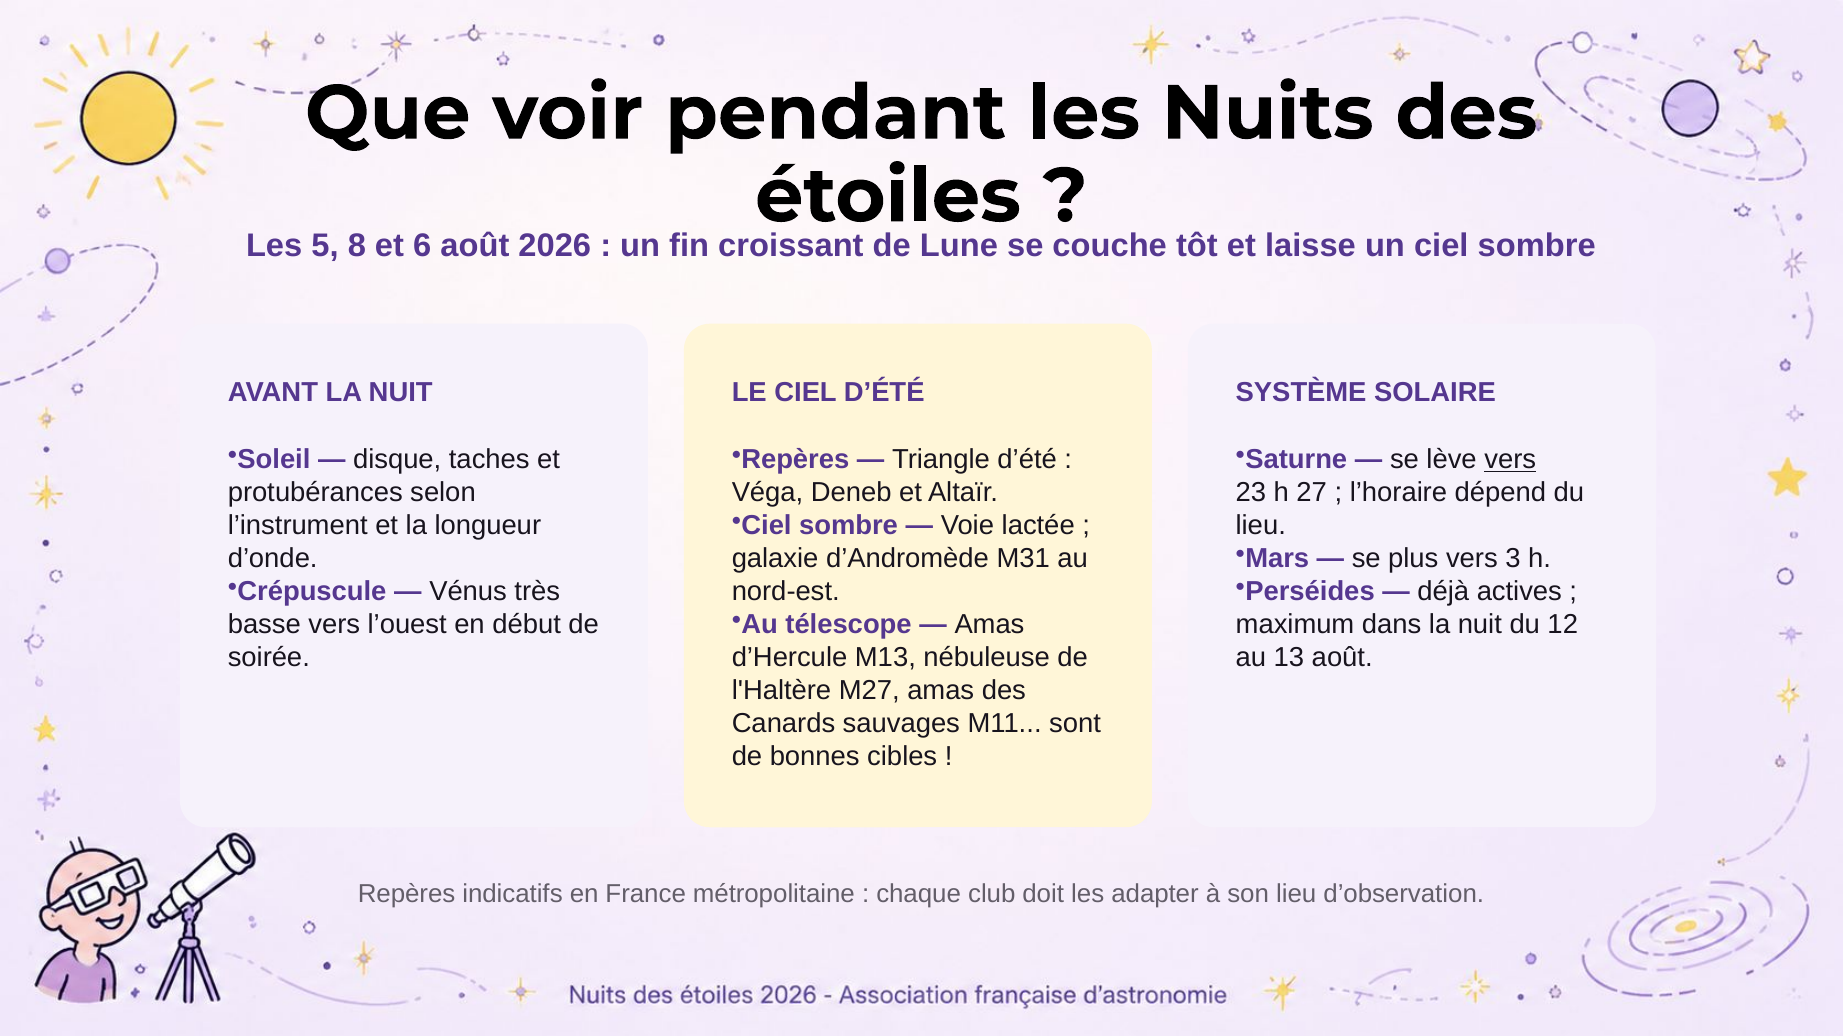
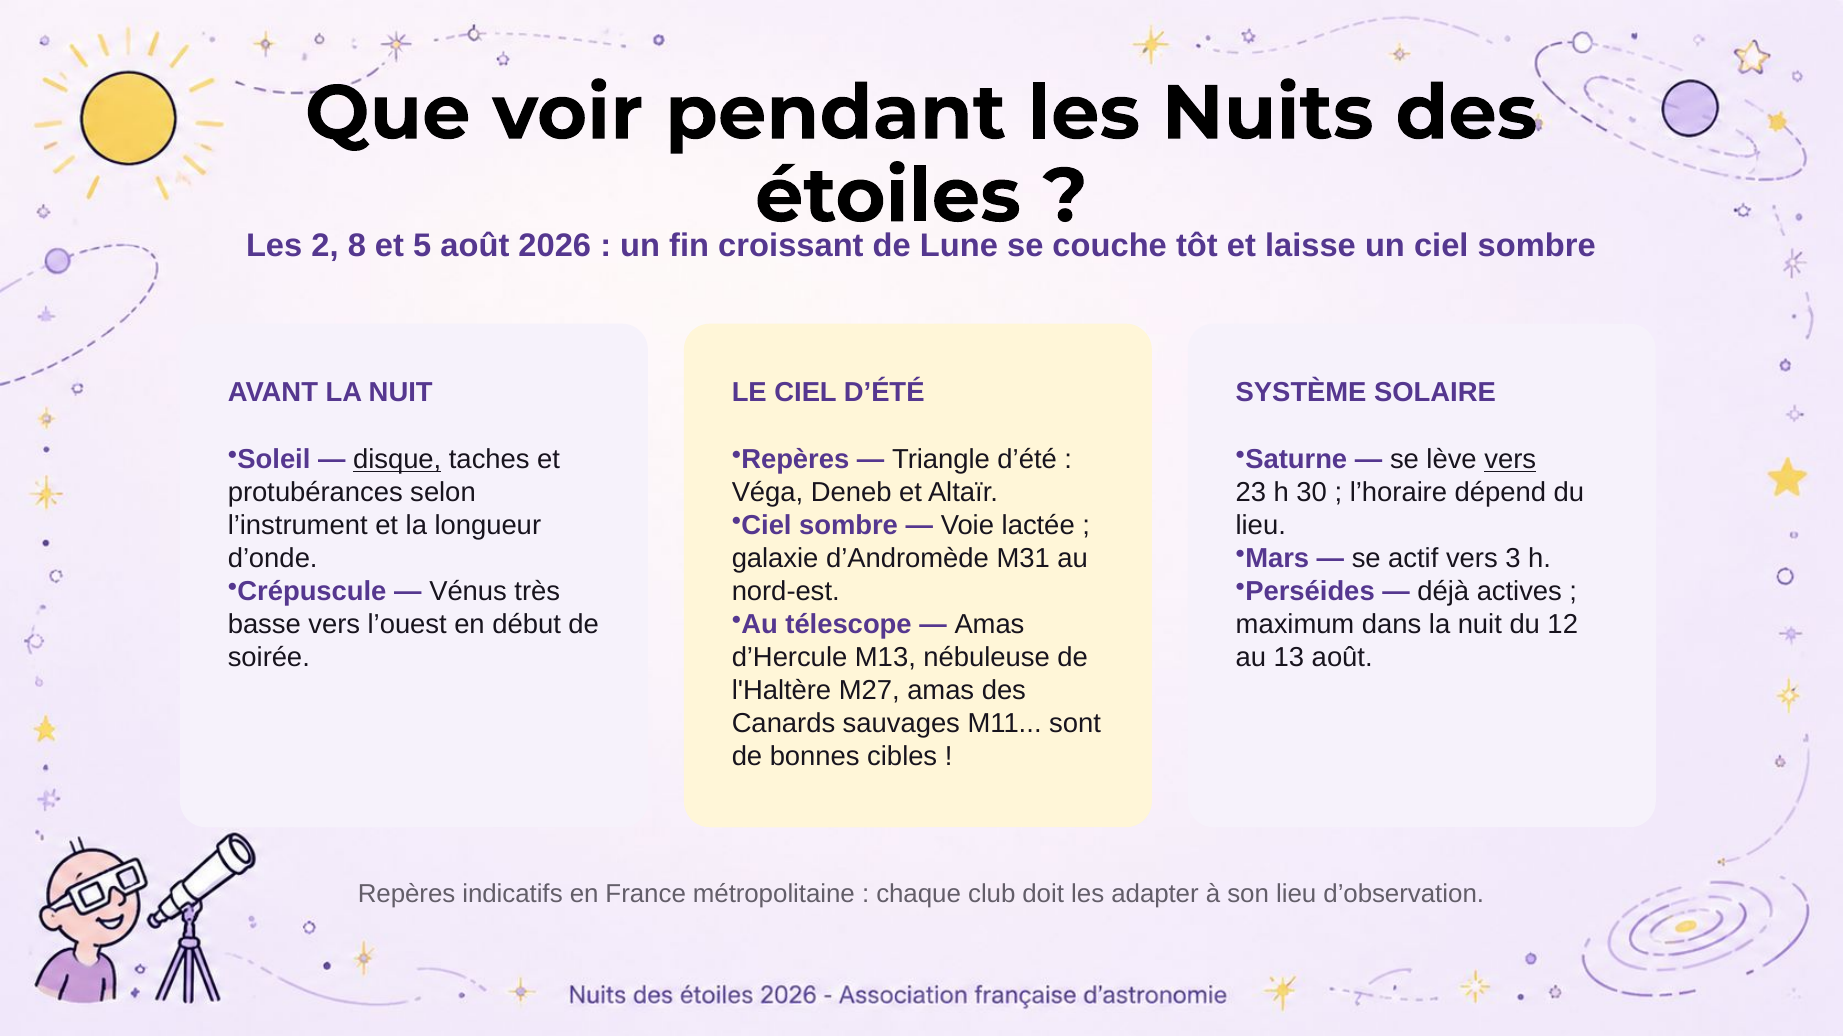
5: 5 -> 2
6: 6 -> 5
disque underline: none -> present
27: 27 -> 30
plus: plus -> actif
